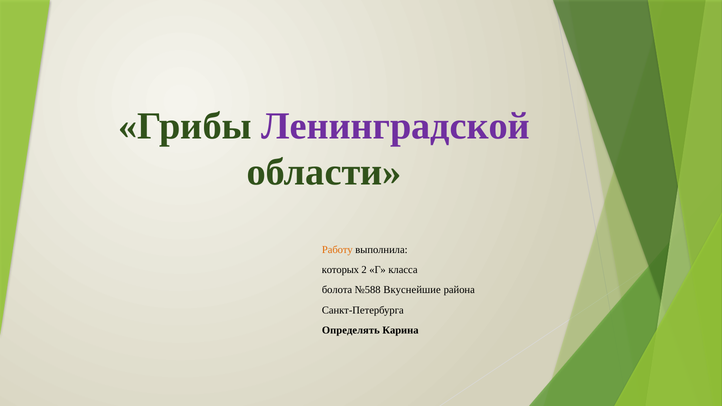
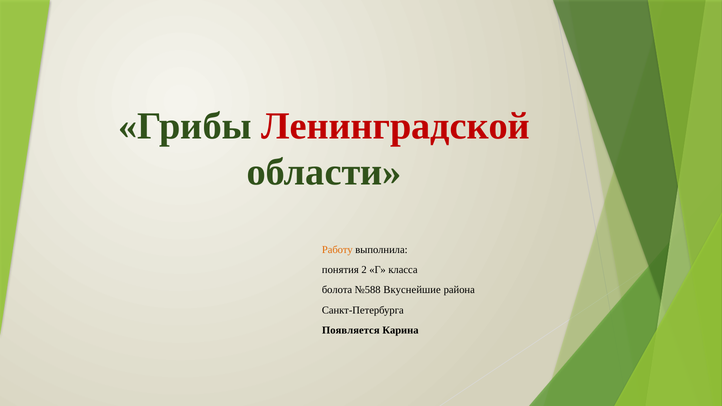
Ленинградской colour: purple -> red
которых: которых -> понятия
Определять: Определять -> Появляется
